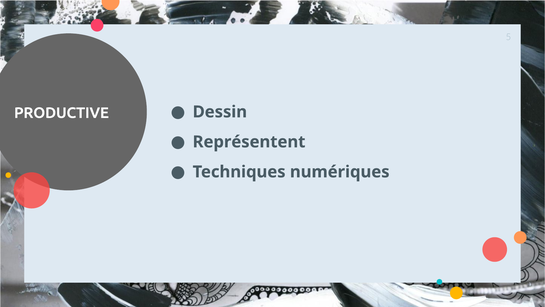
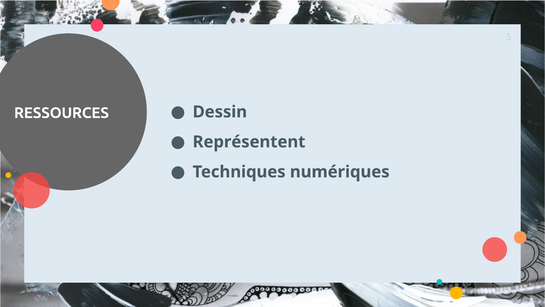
PRODUCTIVE: PRODUCTIVE -> RESSOURCES
